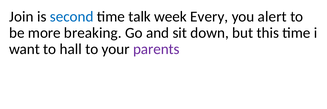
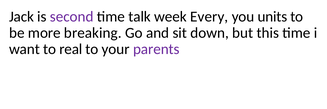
Join: Join -> Jack
second colour: blue -> purple
alert: alert -> units
hall: hall -> real
